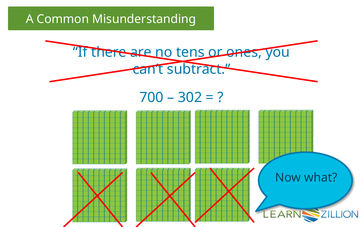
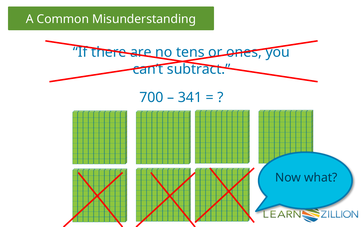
302: 302 -> 341
